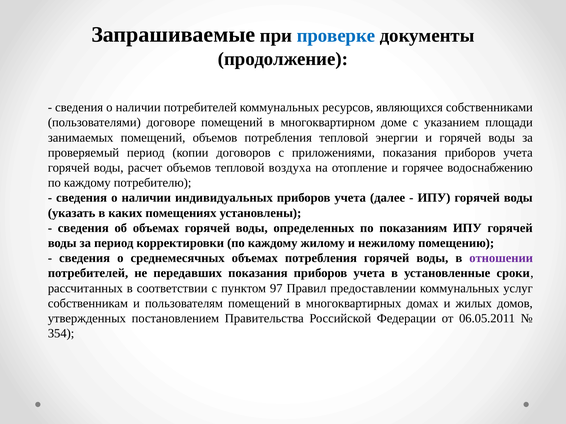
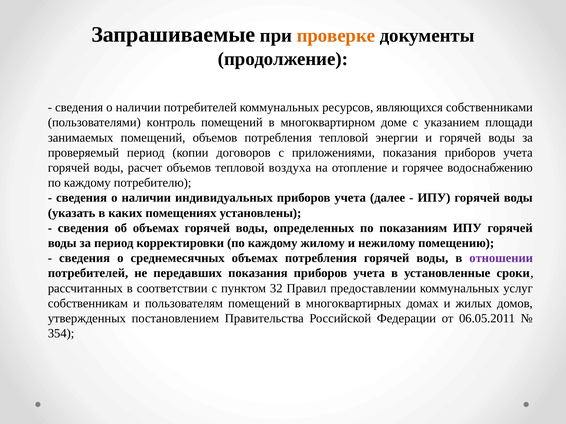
проверке colour: blue -> orange
договоре: договоре -> контроль
97: 97 -> 32
